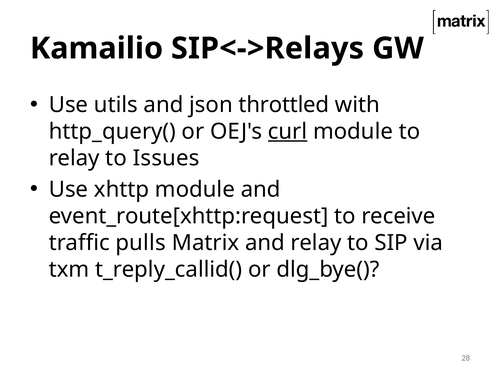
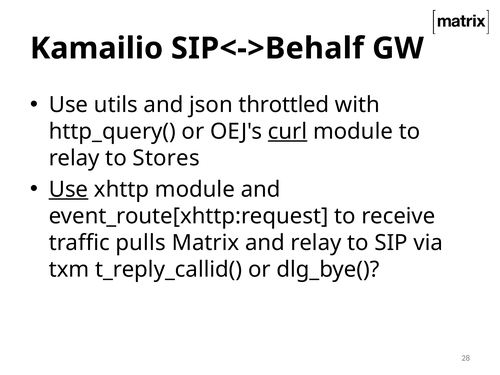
SIP<->Relays: SIP<->Relays -> SIP<->Behalf
Issues: Issues -> Stores
Use at (68, 189) underline: none -> present
